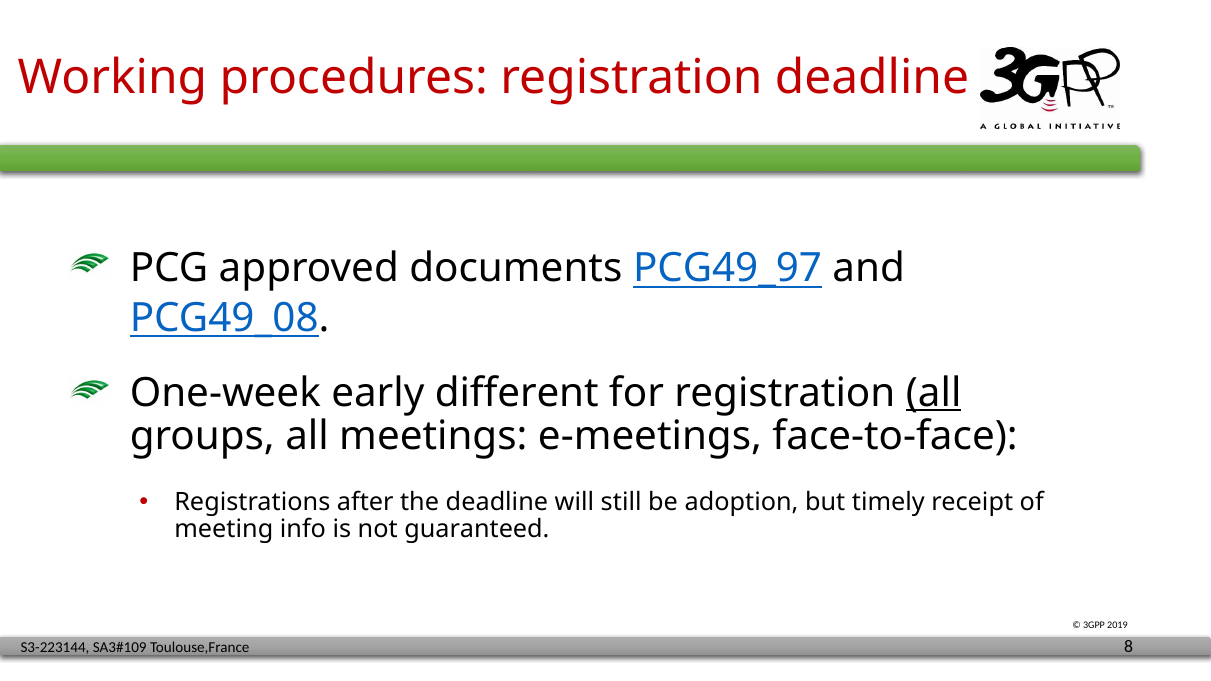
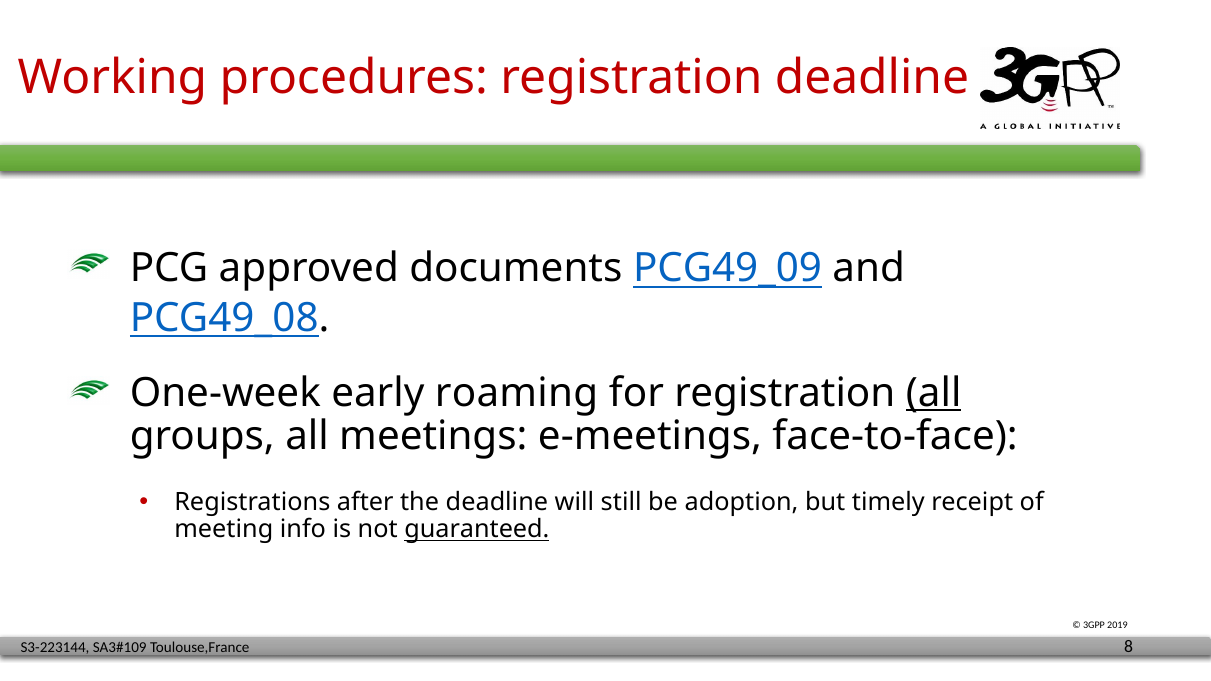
PCG49_97: PCG49_97 -> PCG49_09
different: different -> roaming
guaranteed underline: none -> present
